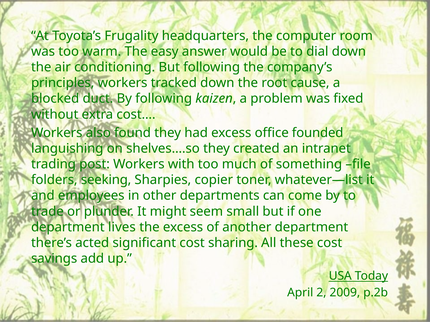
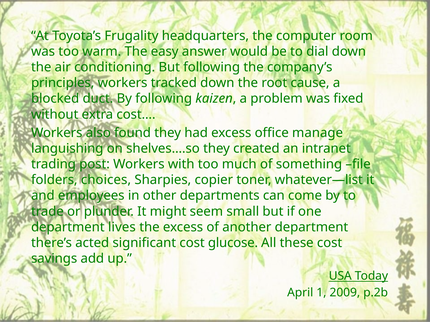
founded: founded -> manage
seeking: seeking -> choices
sharing: sharing -> glucose
2: 2 -> 1
